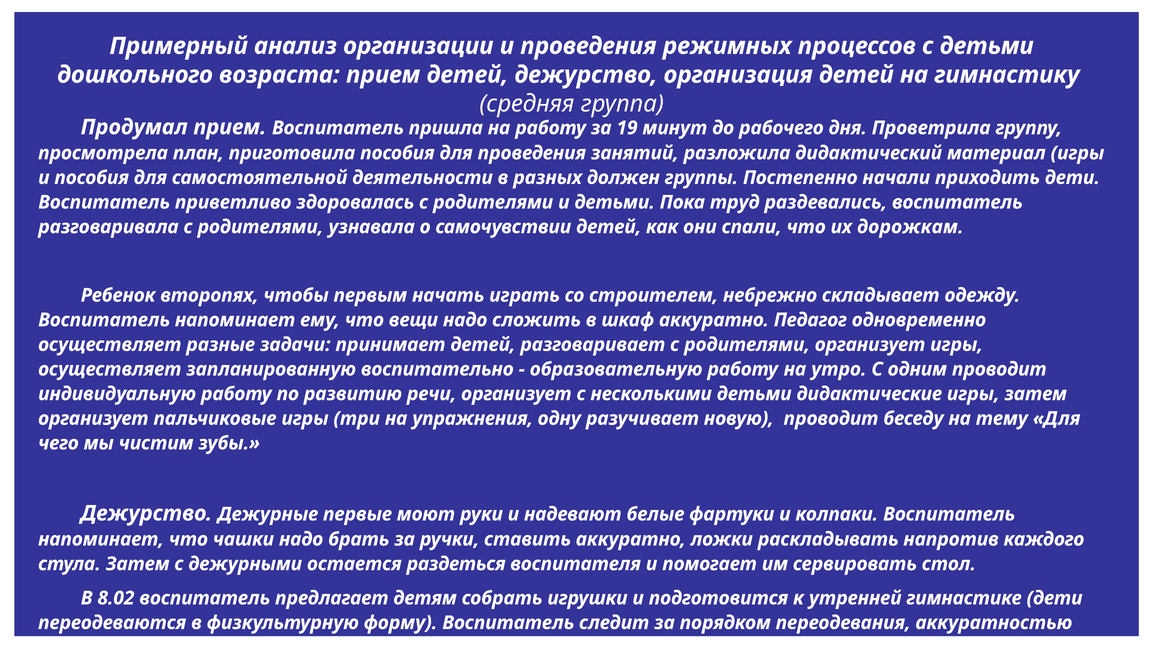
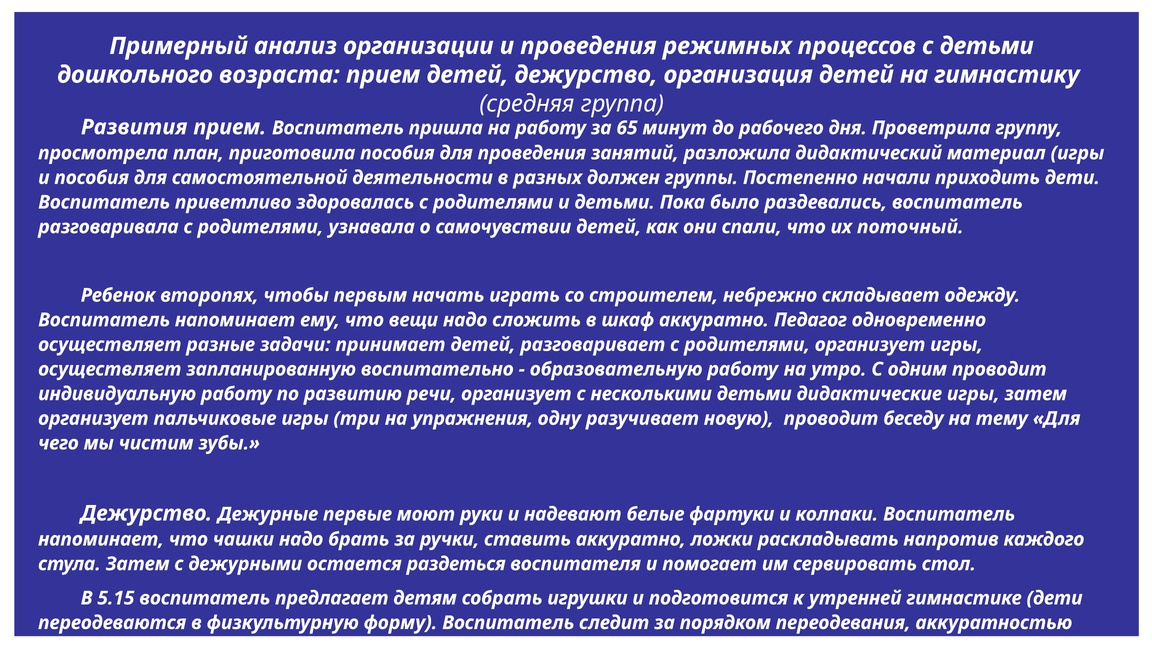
Продумал: Продумал -> Развития
19: 19 -> 65
труд: труд -> было
дорожкам: дорожкам -> поточный
8.02: 8.02 -> 5.15
